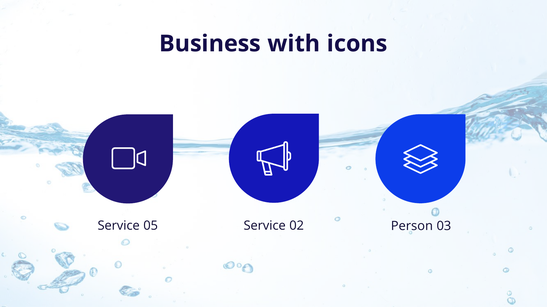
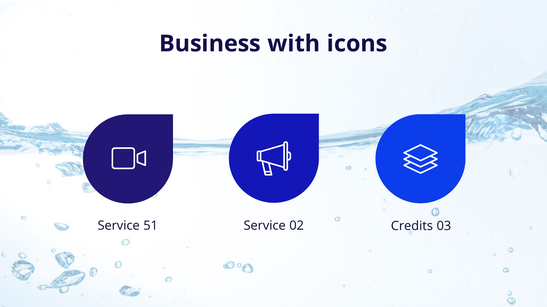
05: 05 -> 51
Person: Person -> Credits
